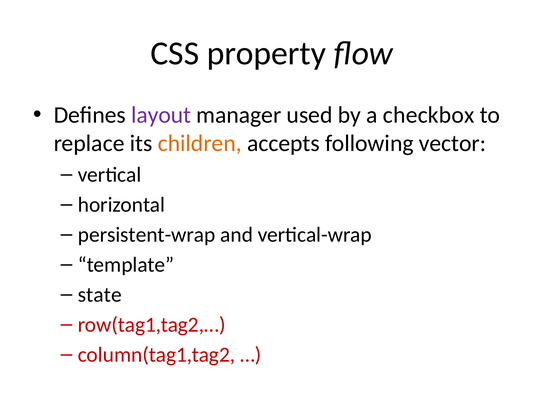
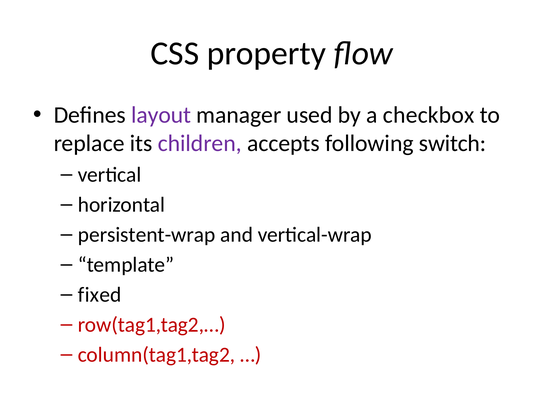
children colour: orange -> purple
vector: vector -> switch
state: state -> fixed
